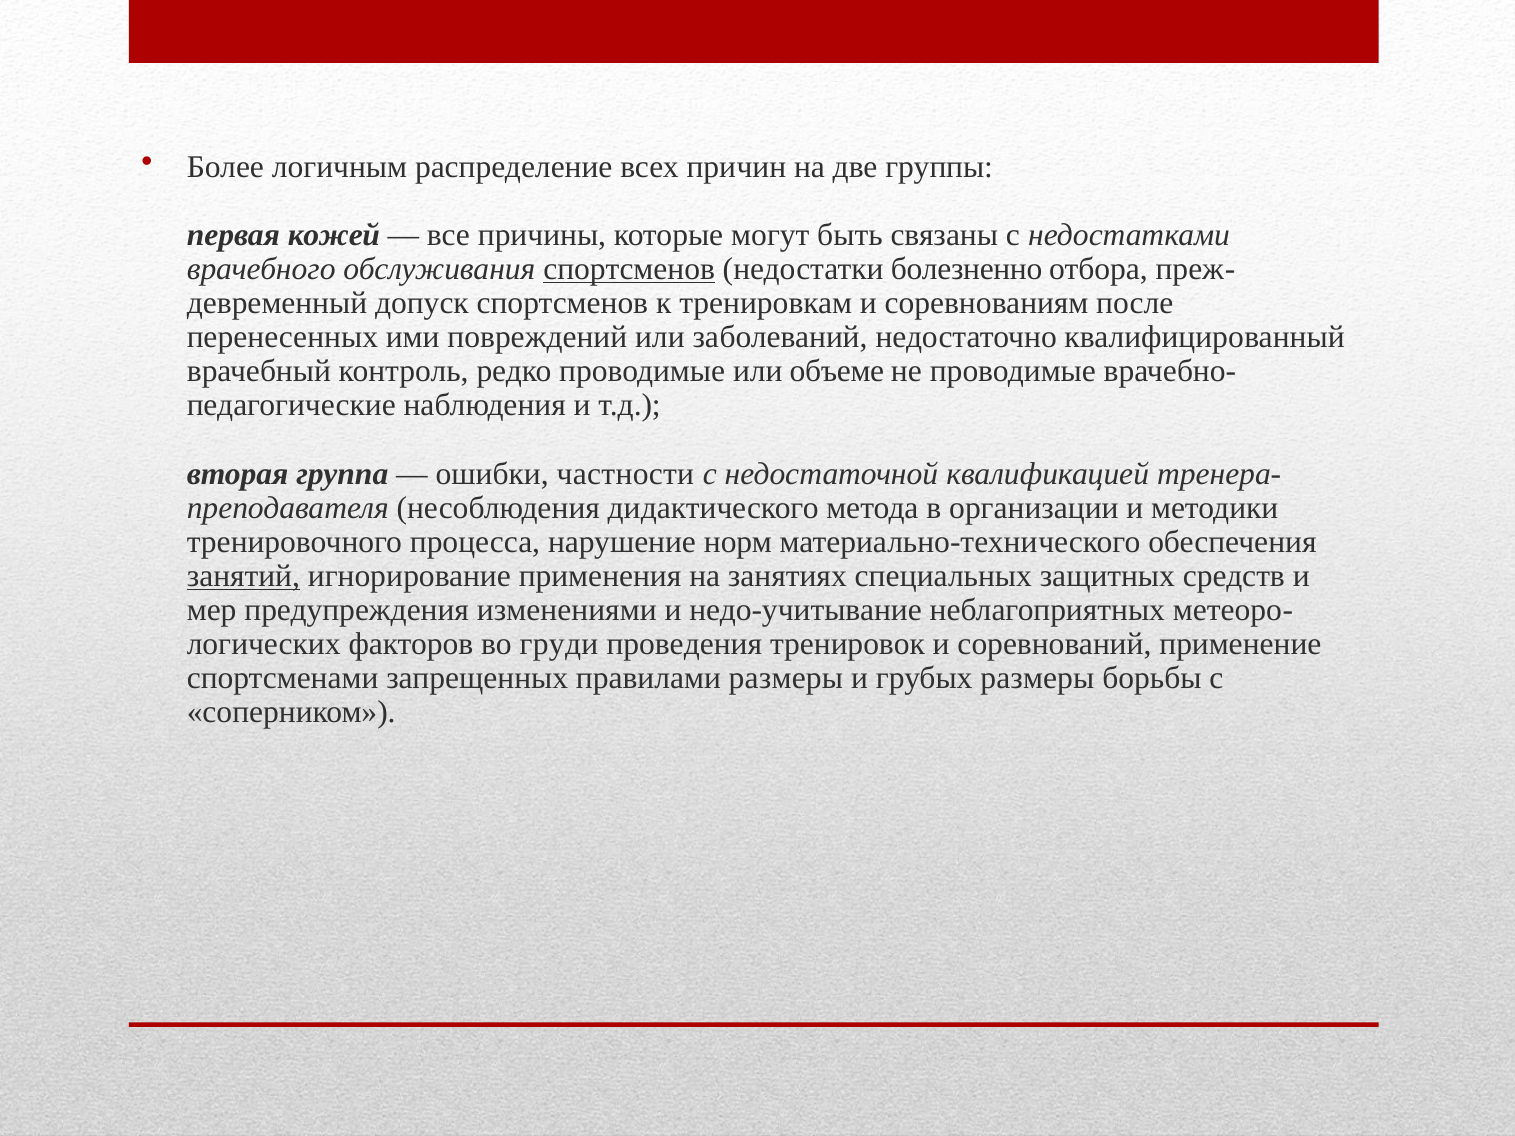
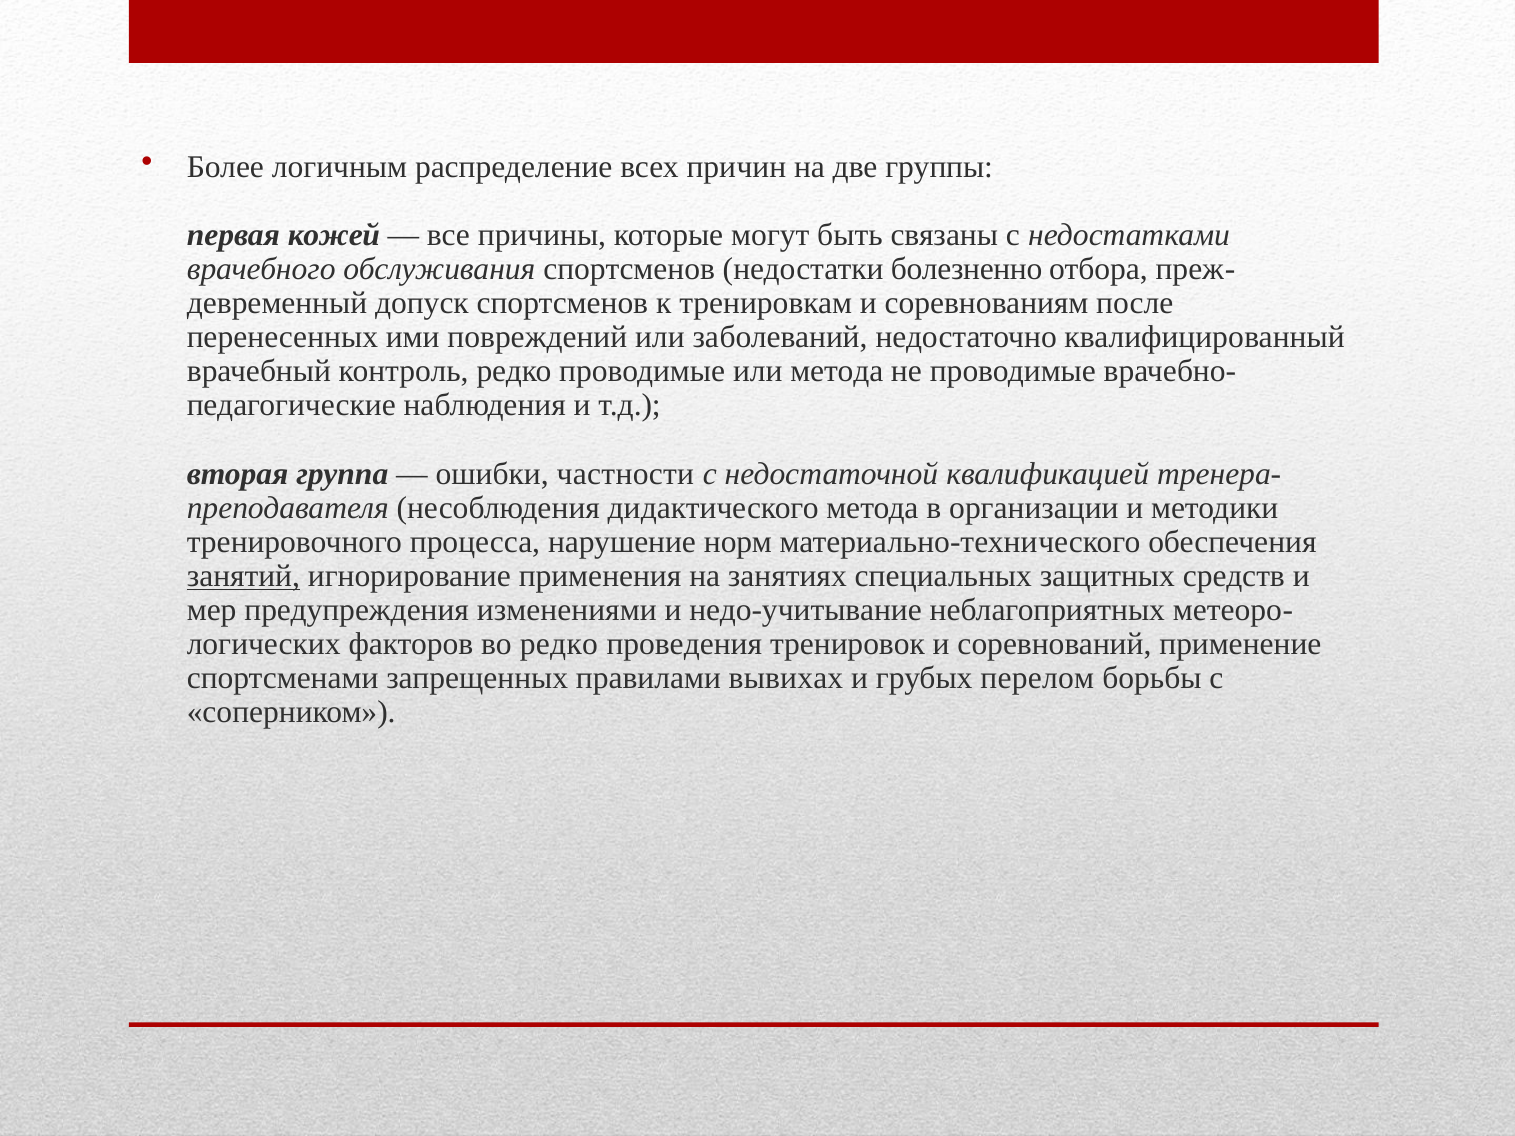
спортсменов at (629, 269) underline: present -> none
или объеме: объеме -> метода
во груди: груди -> редко
правилами размеры: размеры -> вывихах
грубых размеры: размеры -> перелом
